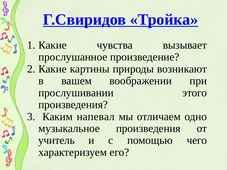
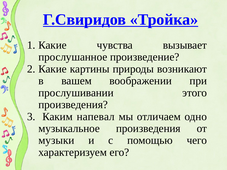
учитель: учитель -> музыки
